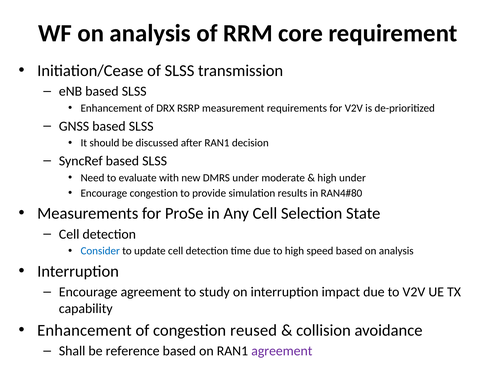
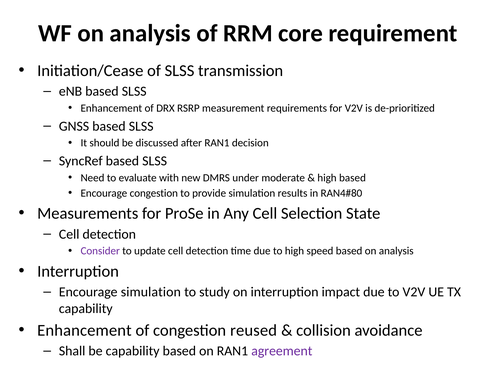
high under: under -> based
Consider colour: blue -> purple
Encourage agreement: agreement -> simulation
be reference: reference -> capability
